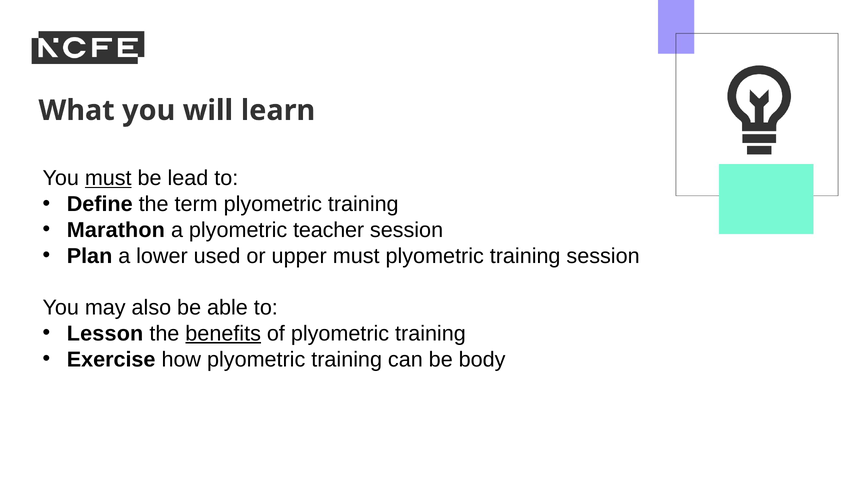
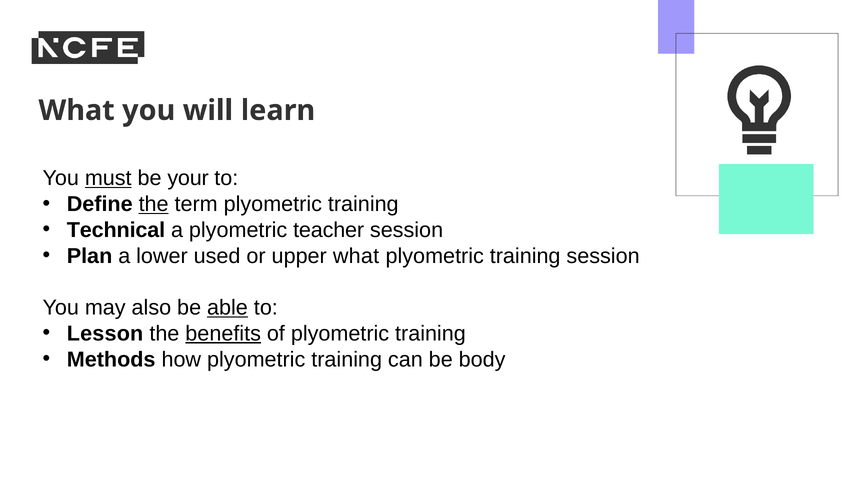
lead: lead -> your
the at (154, 204) underline: none -> present
Marathon: Marathon -> Technical
upper must: must -> what
able underline: none -> present
Exercise: Exercise -> Methods
